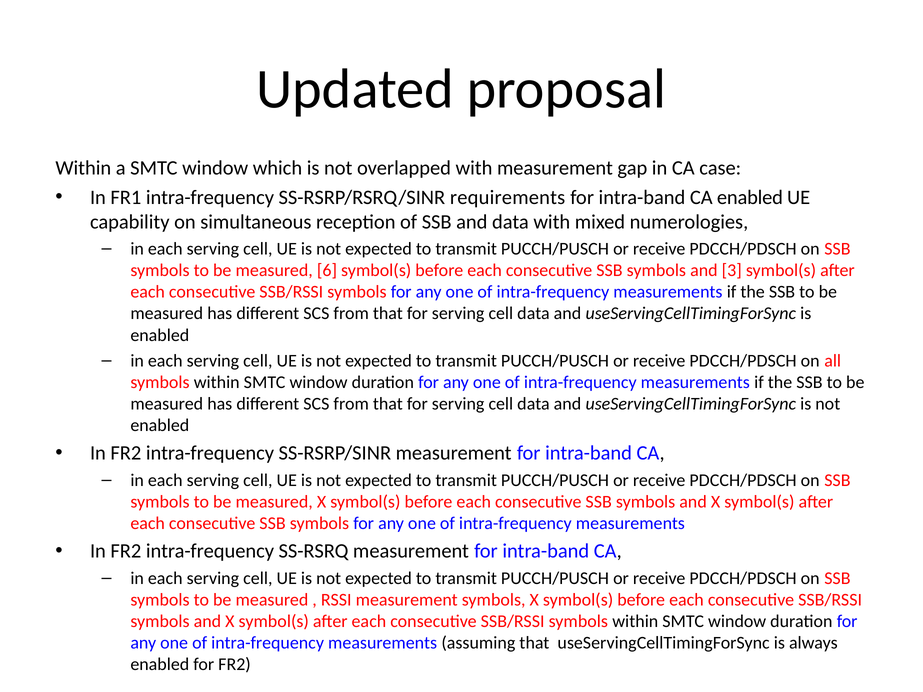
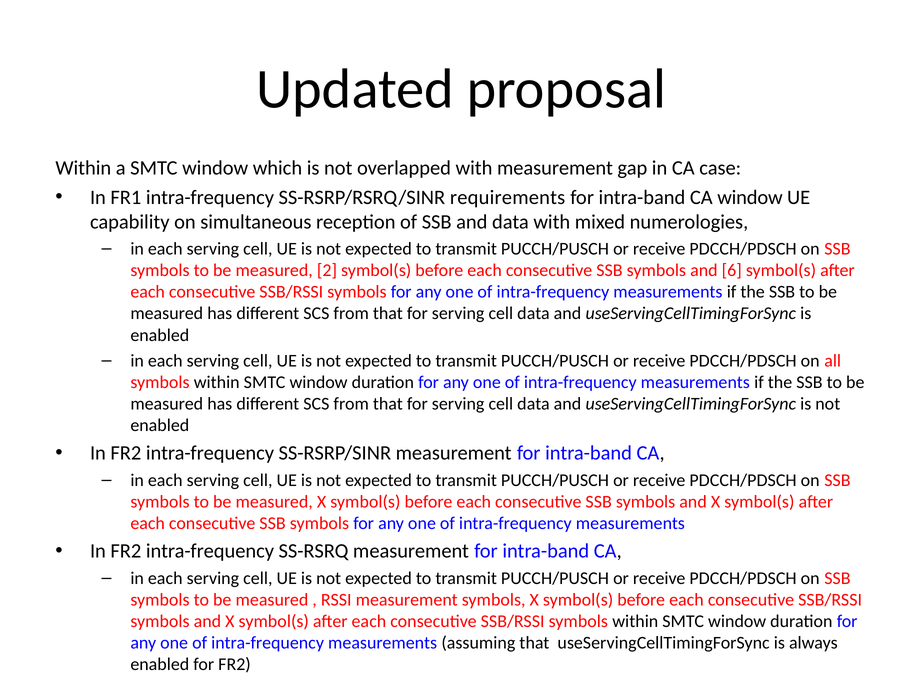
CA enabled: enabled -> window
6: 6 -> 2
3: 3 -> 6
